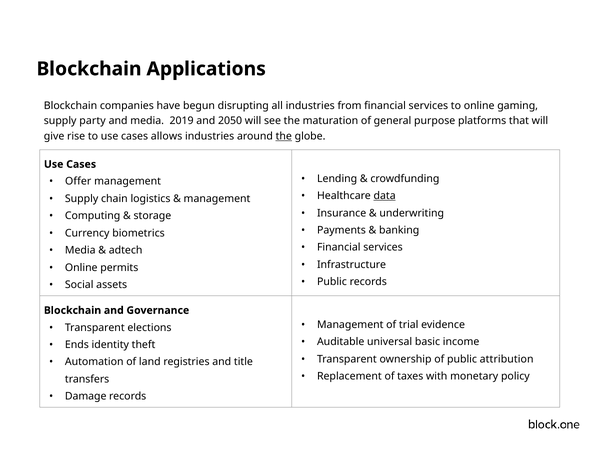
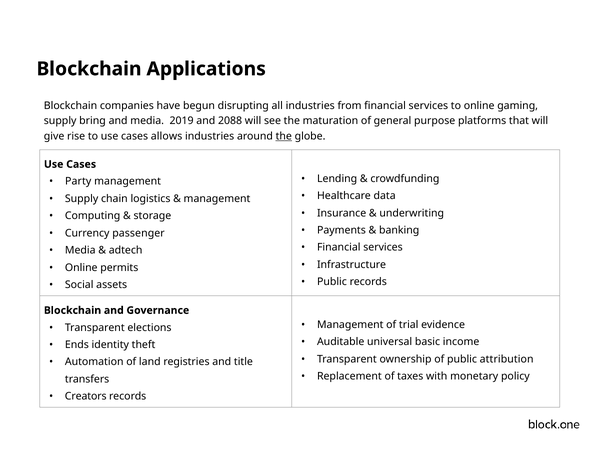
party: party -> bring
2050: 2050 -> 2088
Offer: Offer -> Party
data underline: present -> none
biometrics: biometrics -> passenger
Damage: Damage -> Creators
